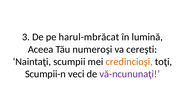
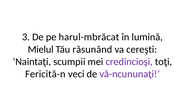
Aceea: Aceea -> Mielul
numeroşi: numeroşi -> răsunând
credincioşi colour: orange -> purple
Scumpii-n: Scumpii-n -> Fericită-n
